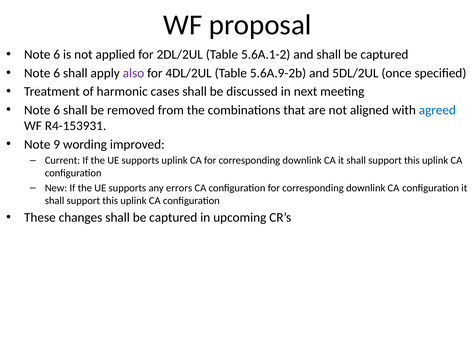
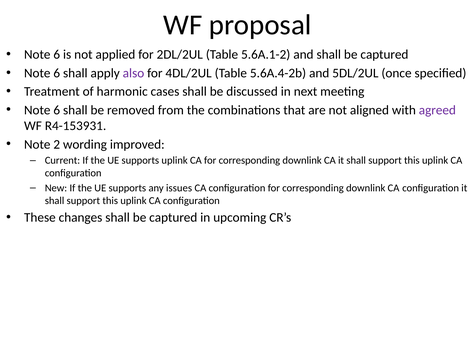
5.6A.9-2b: 5.6A.9-2b -> 5.6A.4-2b
agreed colour: blue -> purple
9: 9 -> 2
errors: errors -> issues
